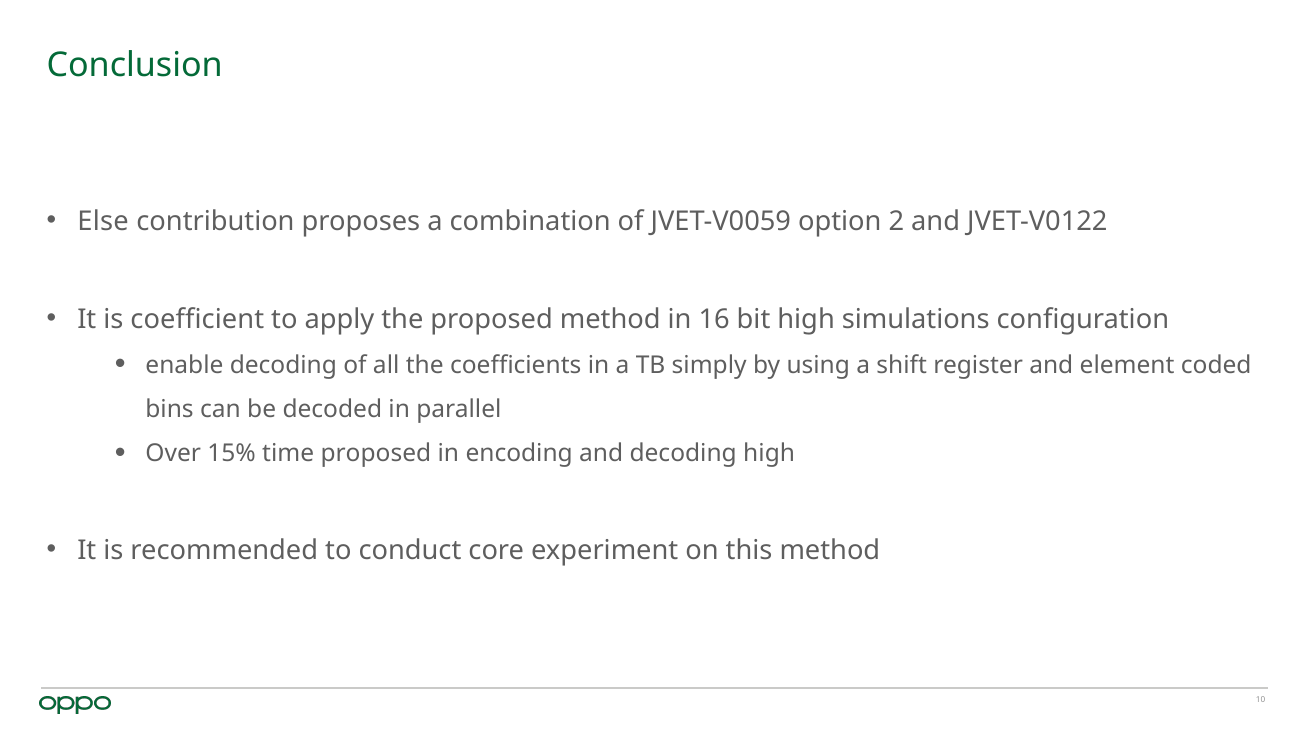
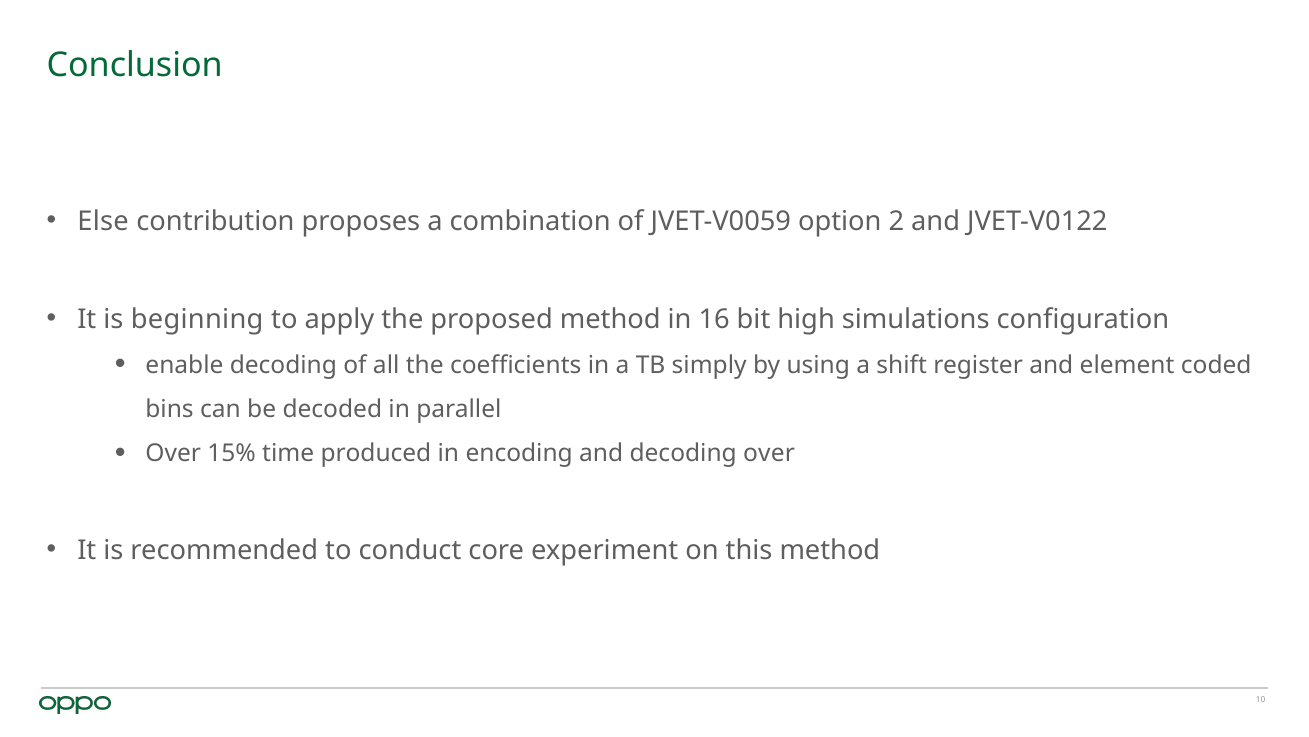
coefficient: coefficient -> beginning
time proposed: proposed -> produced
decoding high: high -> over
